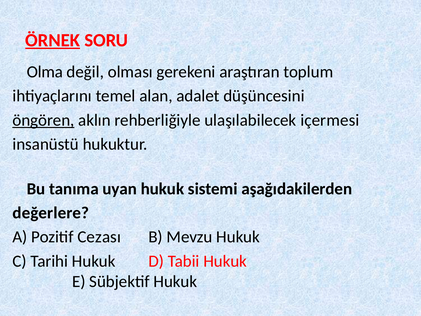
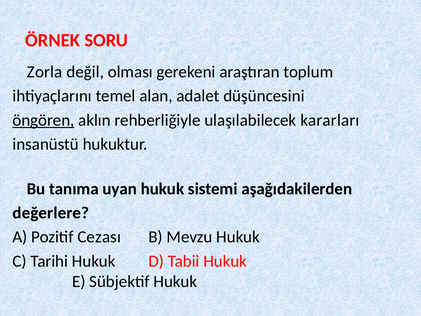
ÖRNEK underline: present -> none
Olma: Olma -> Zorla
içermesi: içermesi -> kararları
